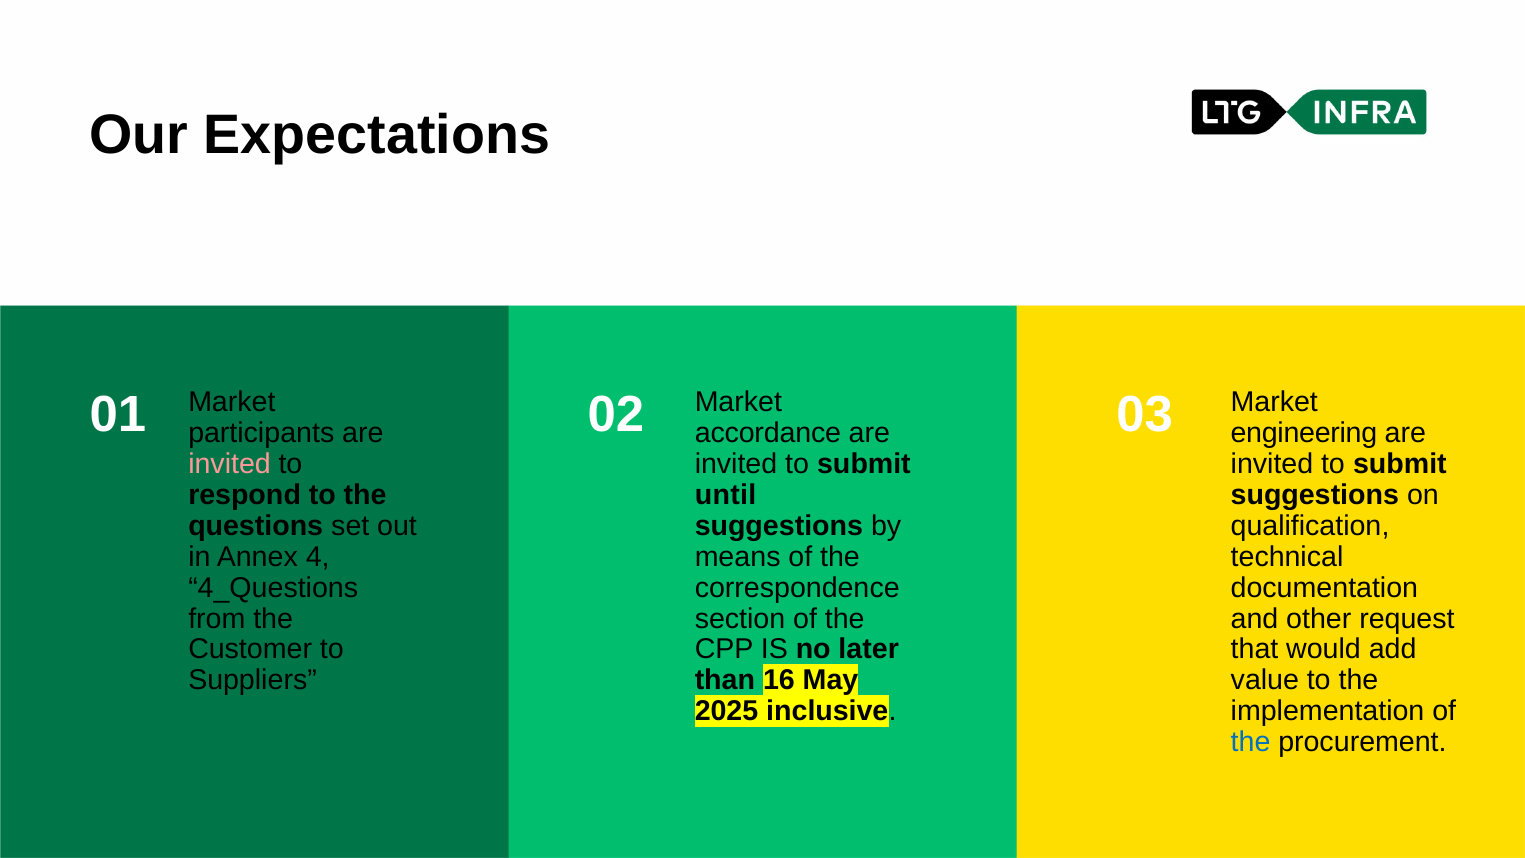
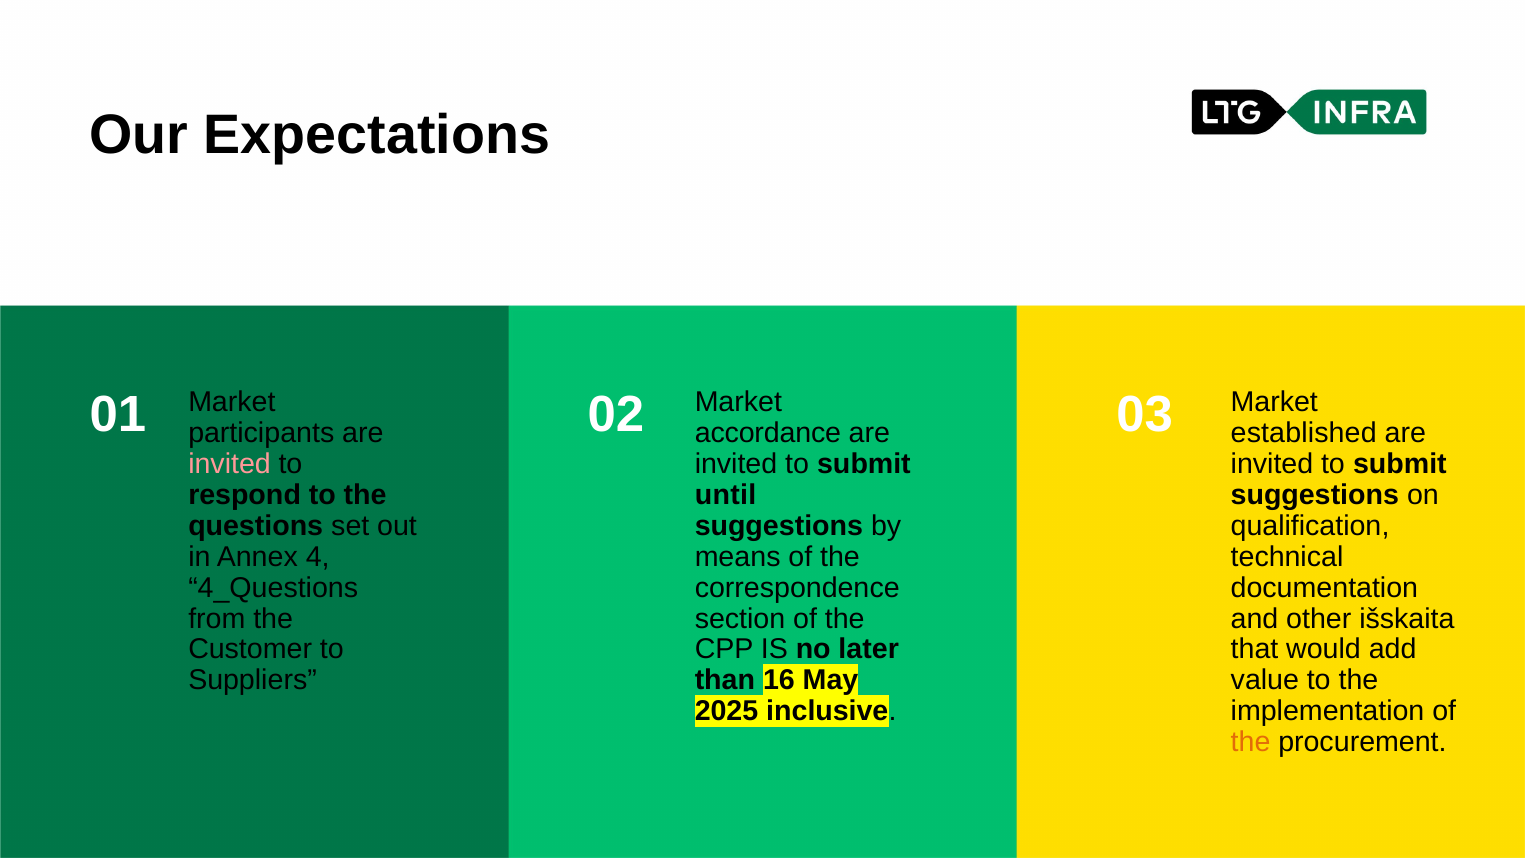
engineering: engineering -> established
request: request -> išskaita
the at (1251, 742) colour: blue -> orange
